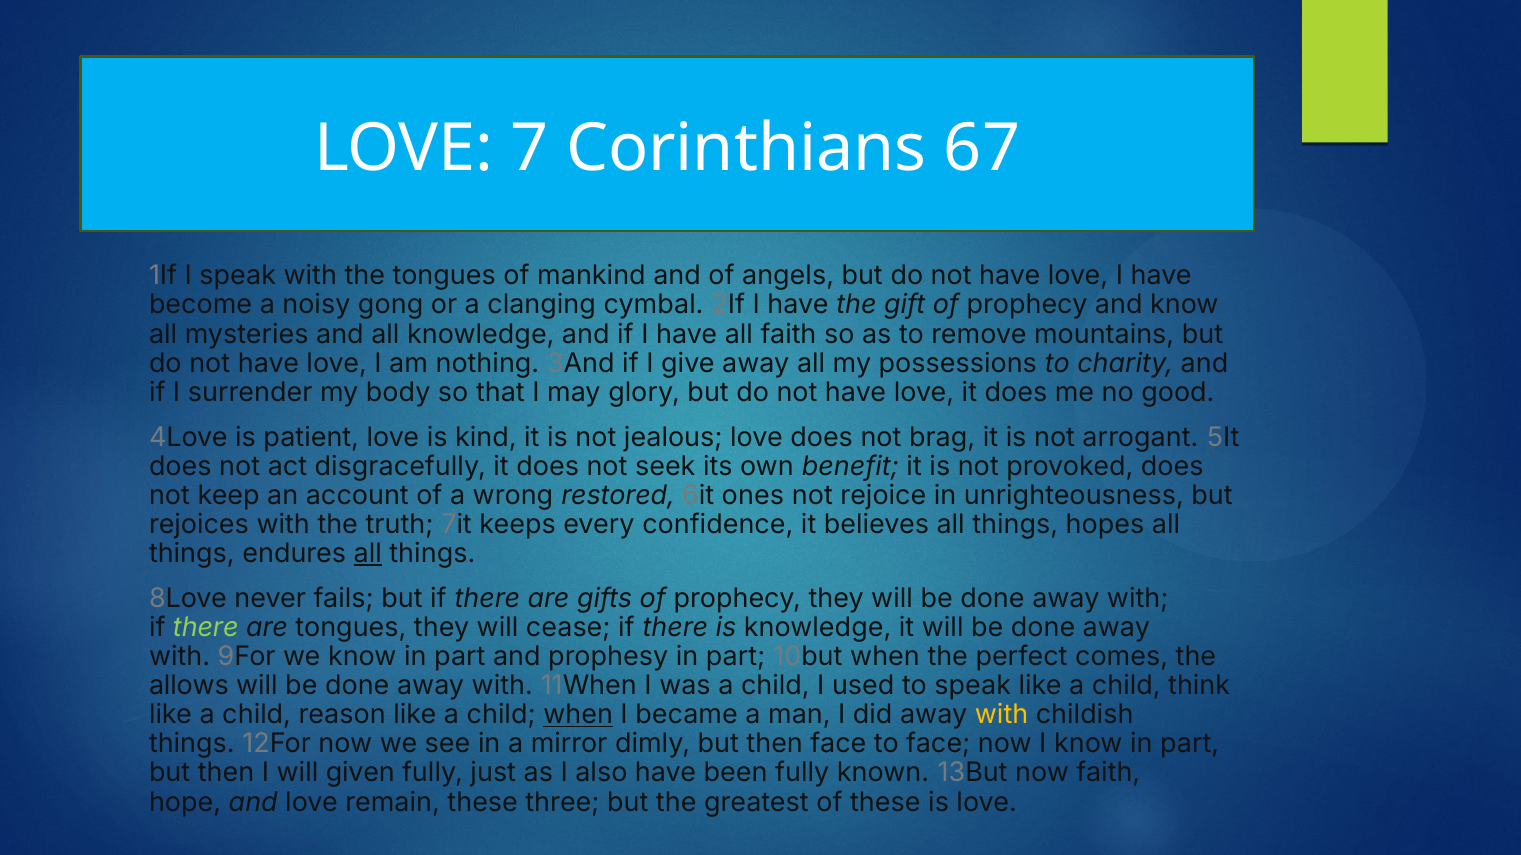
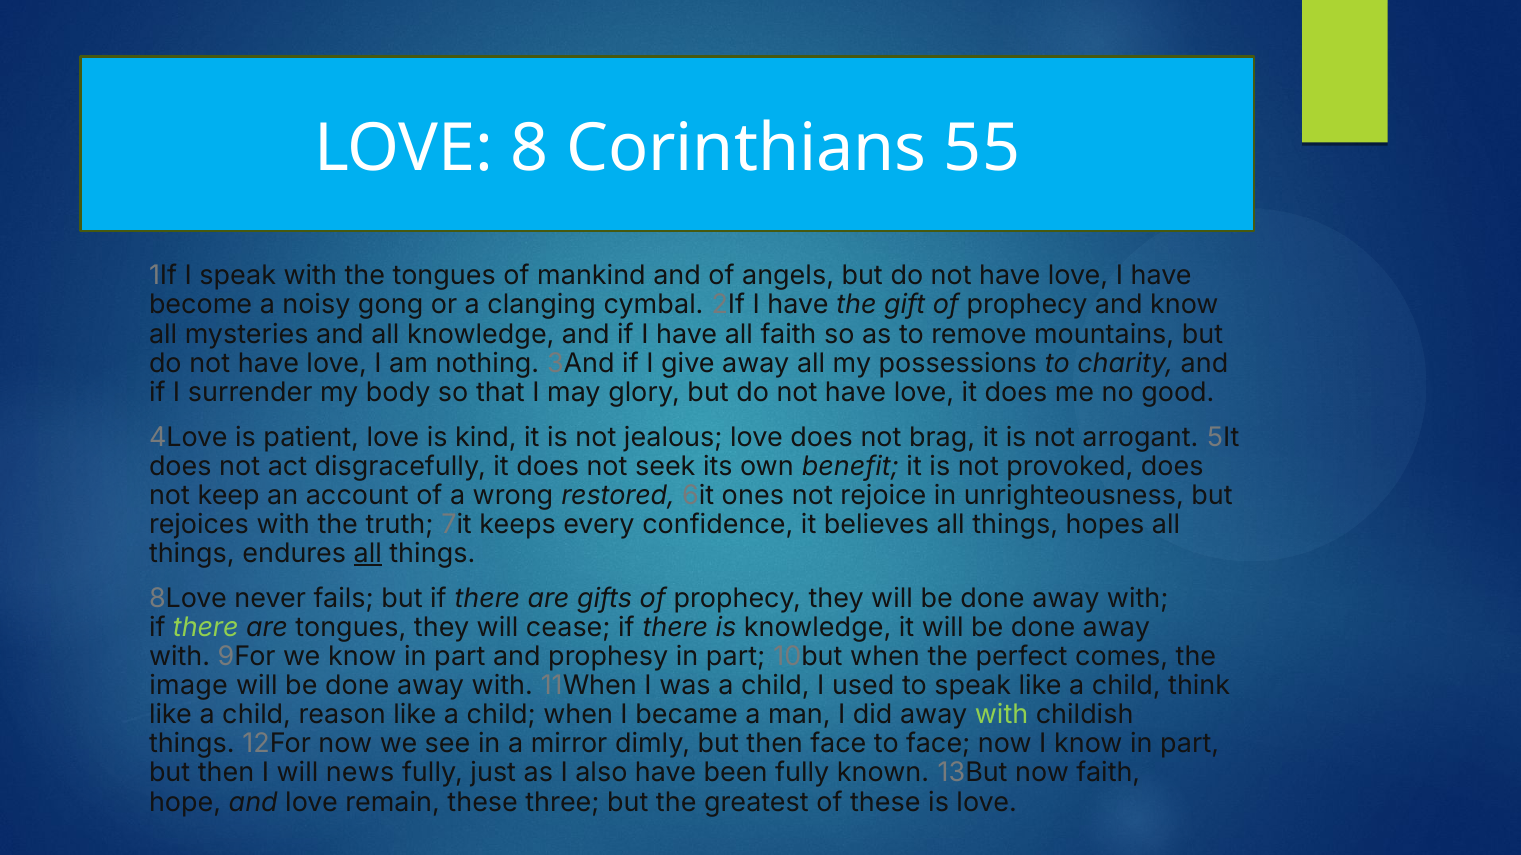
7: 7 -> 8
67: 67 -> 55
allows: allows -> image
when at (578, 715) underline: present -> none
with at (1002, 715) colour: yellow -> light green
given: given -> news
